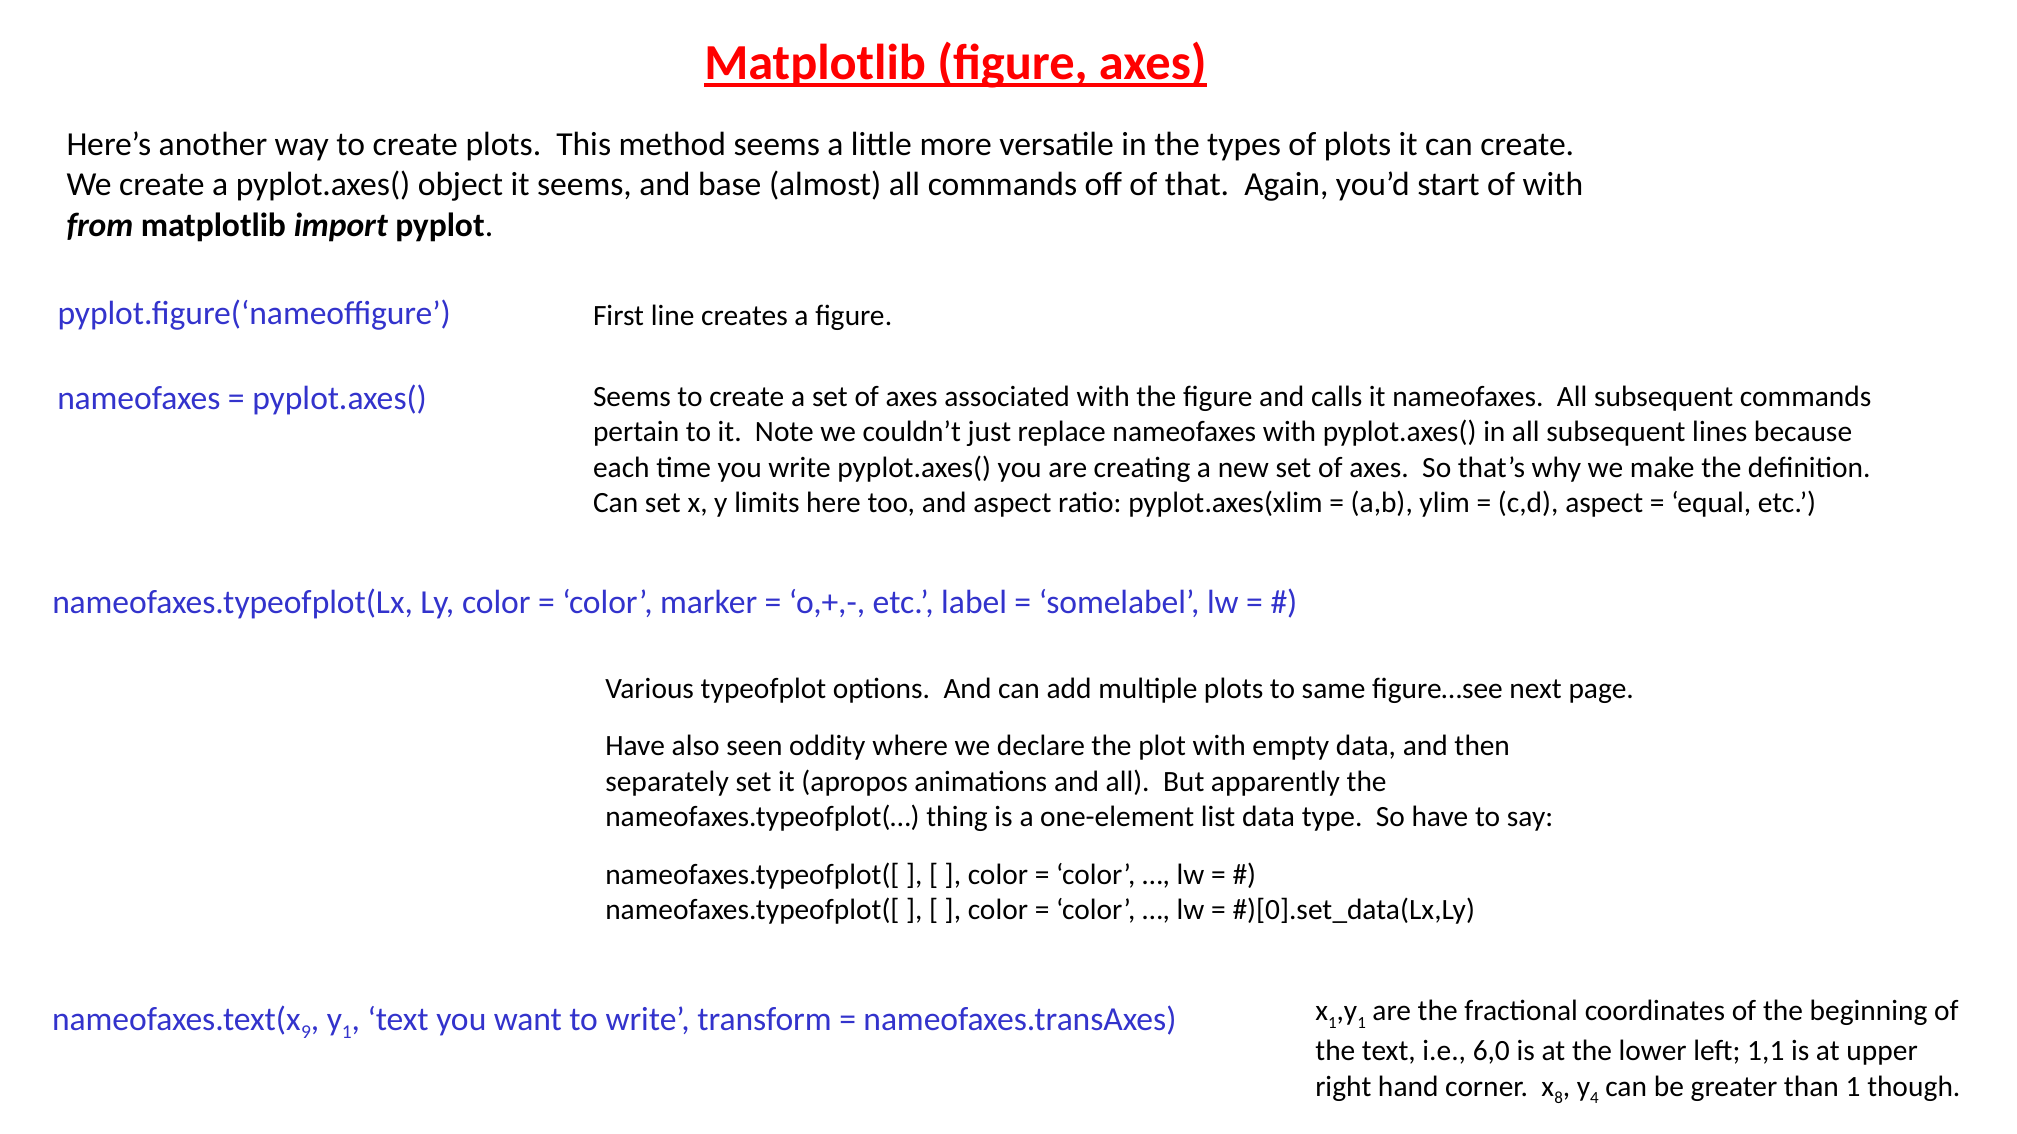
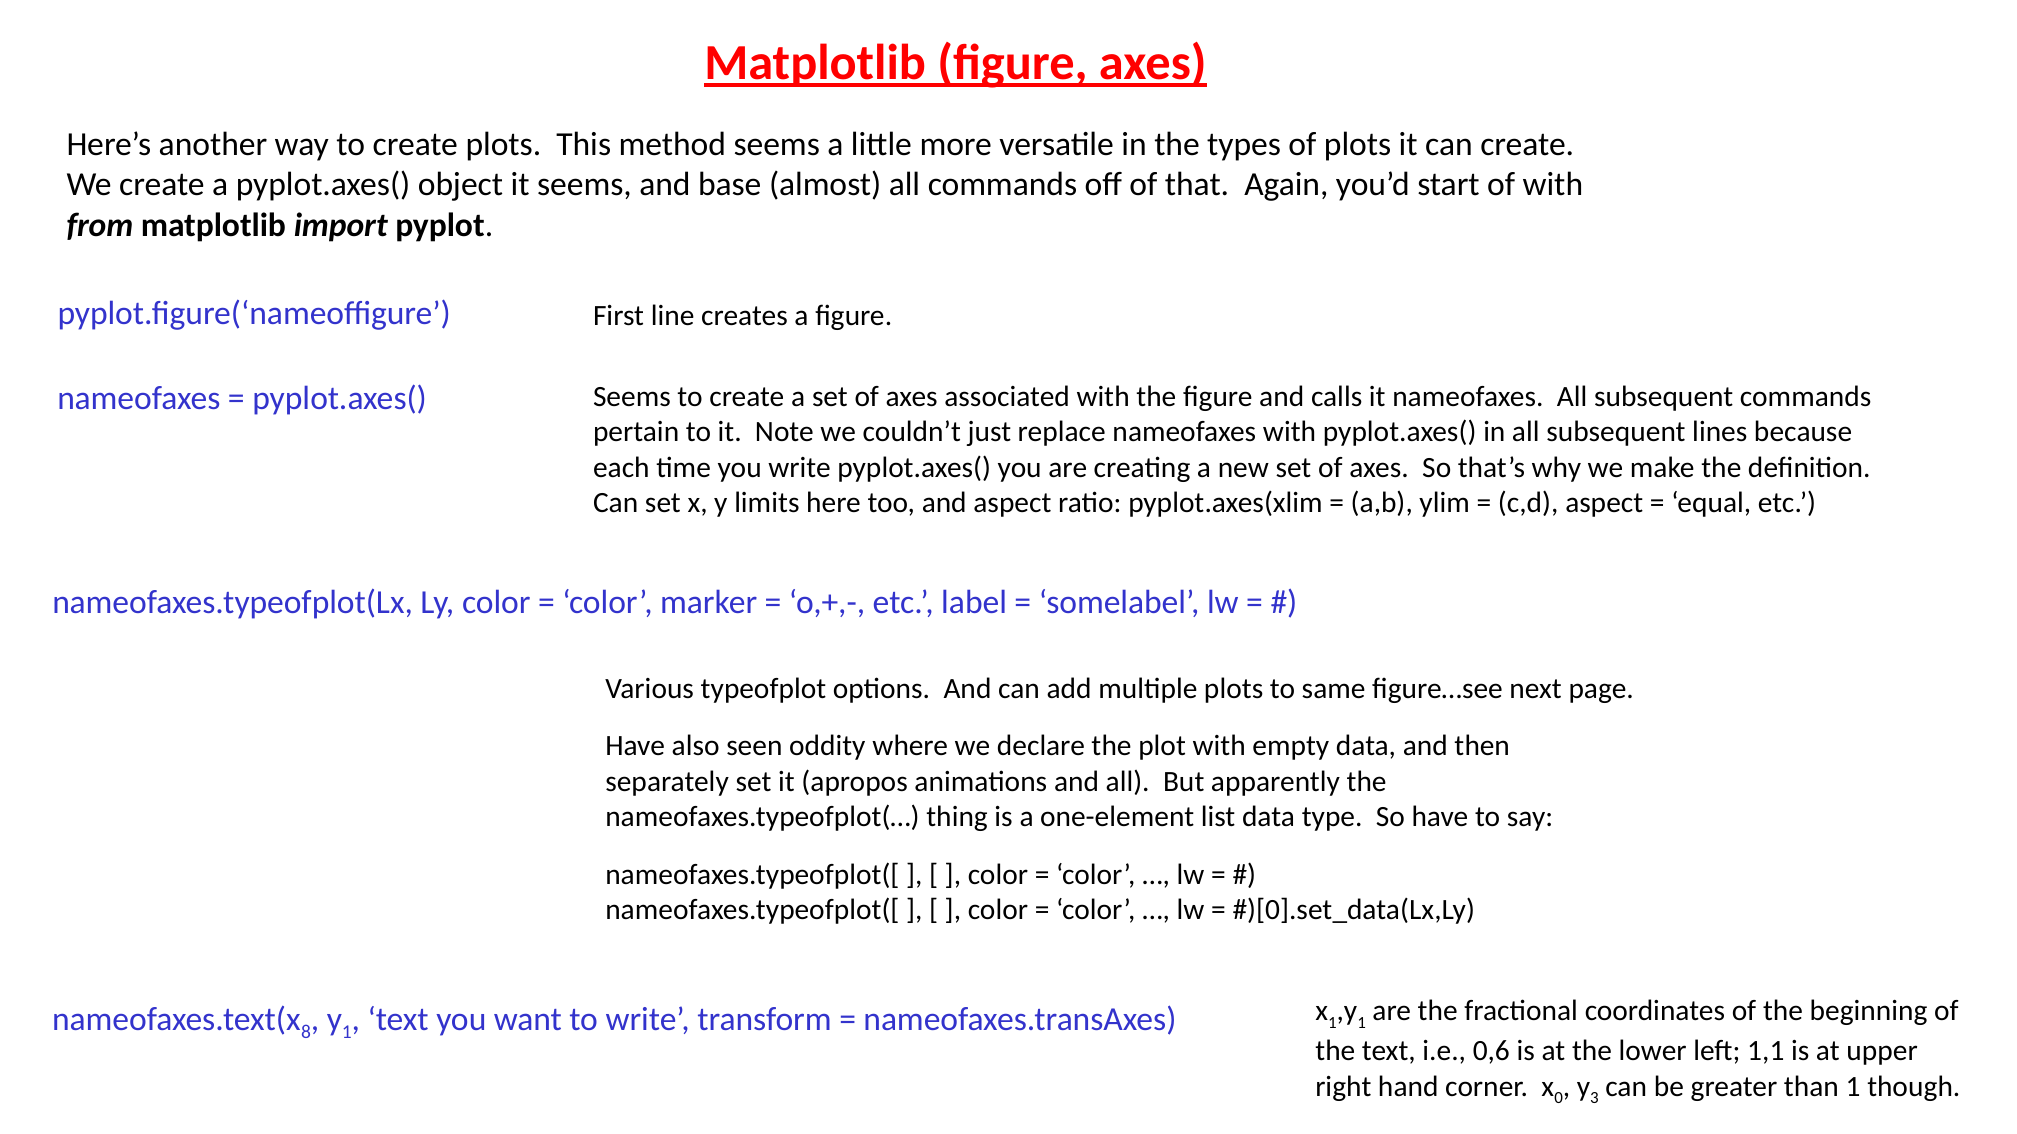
9: 9 -> 8
6,0: 6,0 -> 0,6
8: 8 -> 0
4: 4 -> 3
